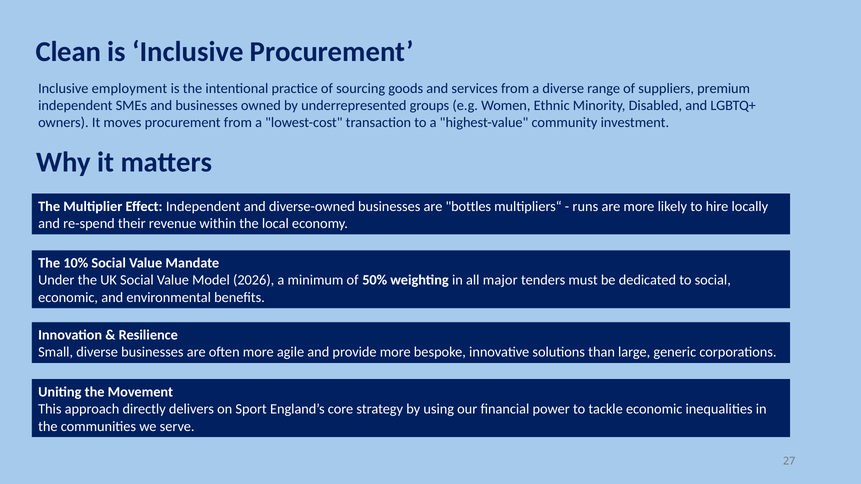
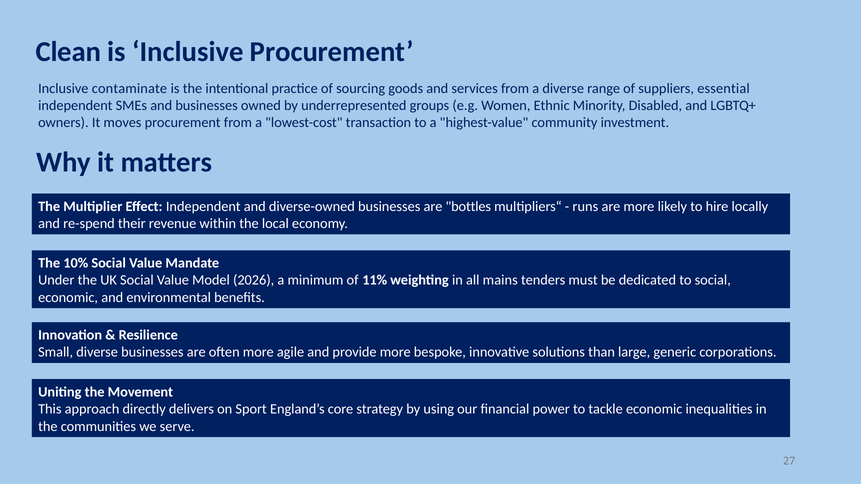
employment: employment -> contaminate
premium: premium -> essential
50%: 50% -> 11%
major: major -> mains
